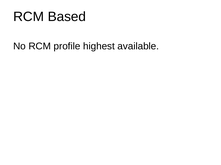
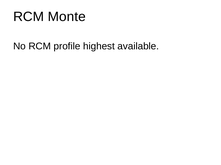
Based: Based -> Monte
